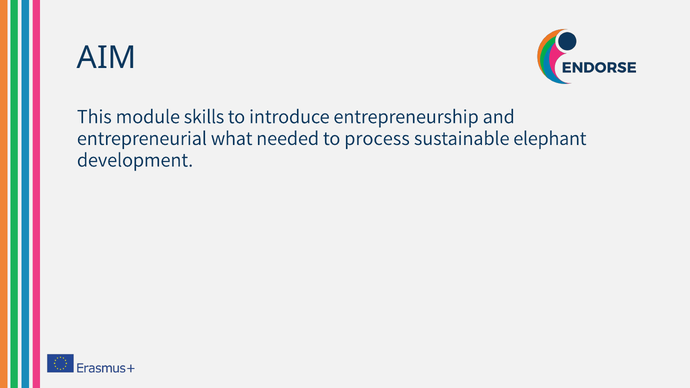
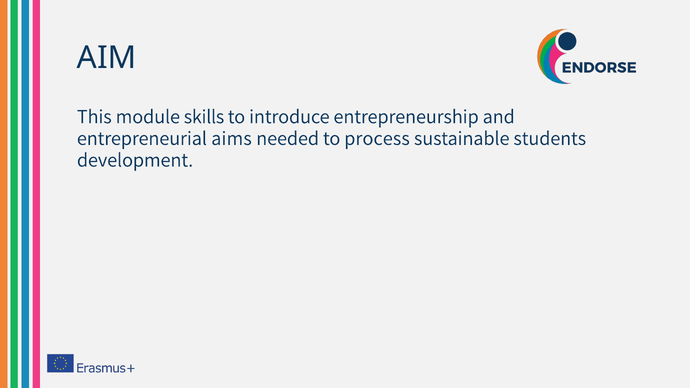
what: what -> aims
elephant: elephant -> students
